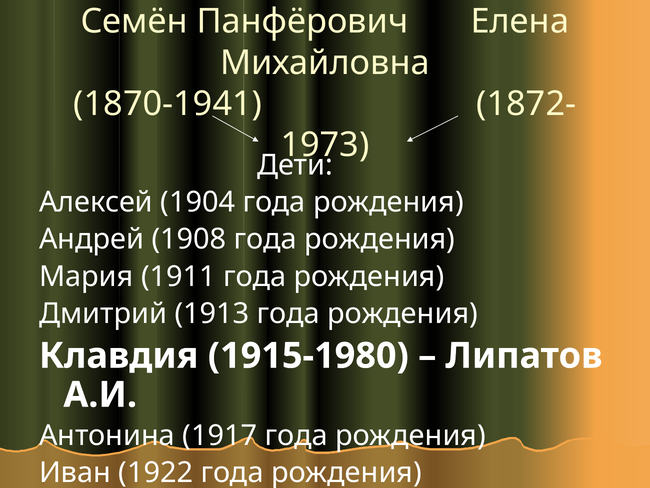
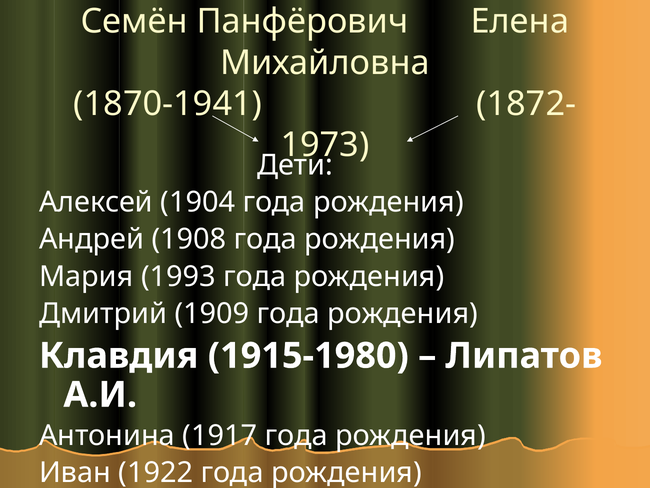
1911: 1911 -> 1993
1913: 1913 -> 1909
